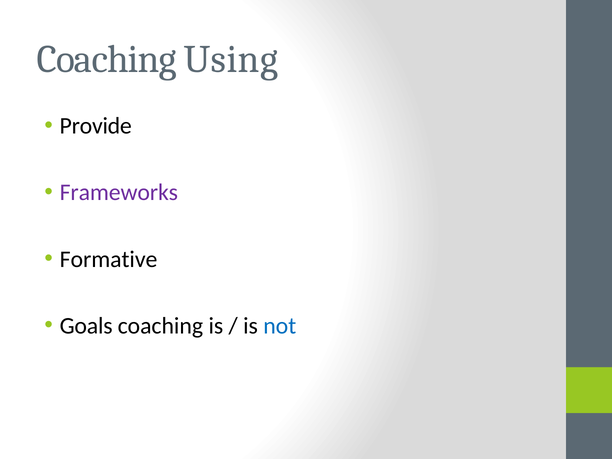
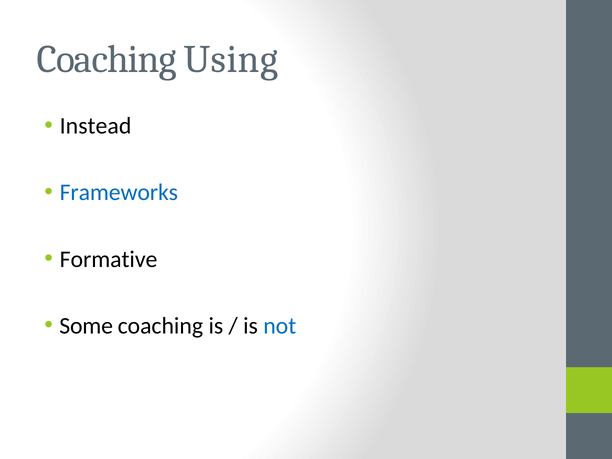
Provide: Provide -> Instead
Frameworks colour: purple -> blue
Goals: Goals -> Some
